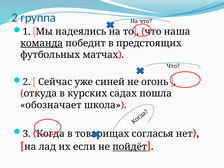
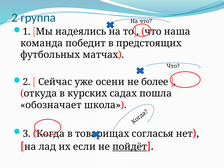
команда underline: present -> none
синей: синей -> осени
огонь: огонь -> более
